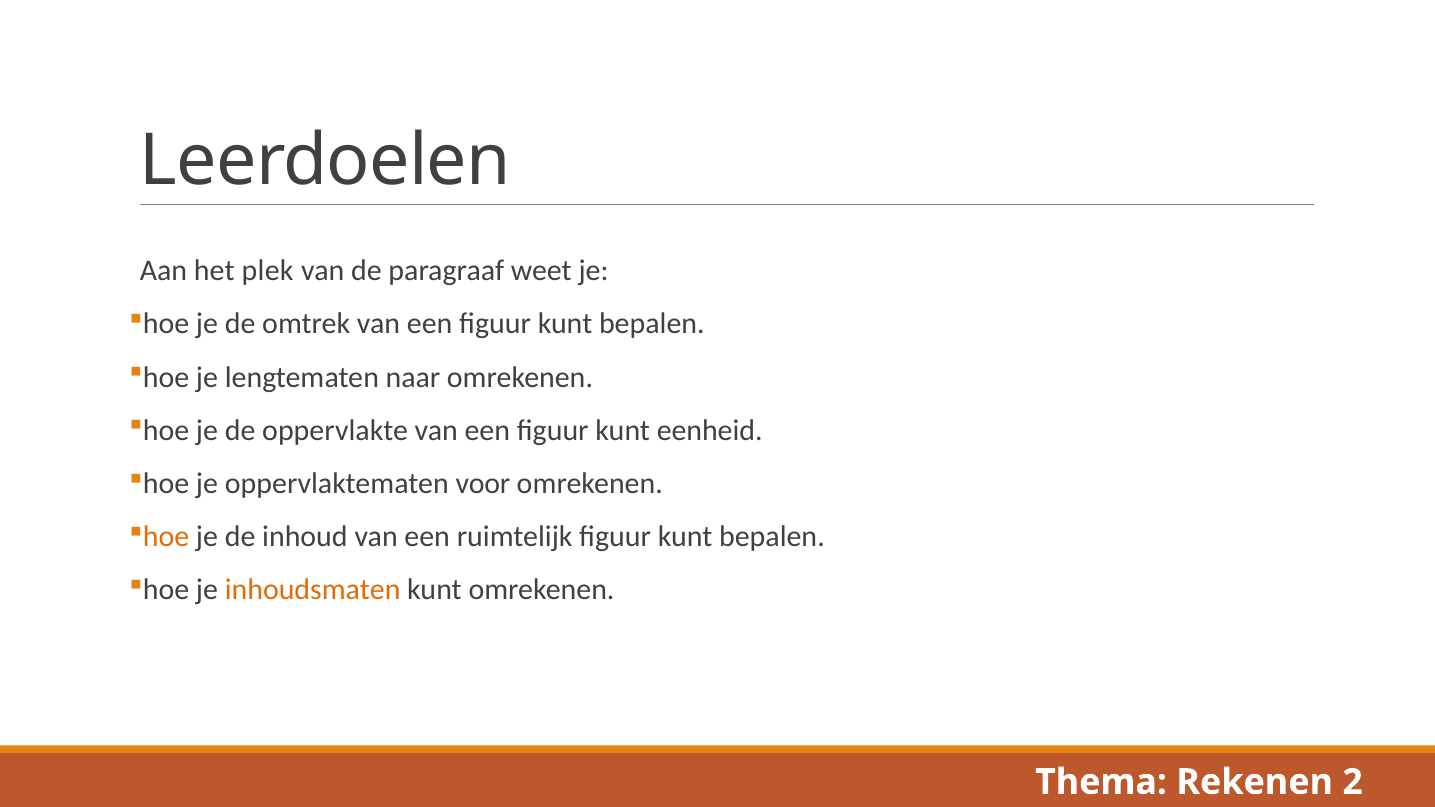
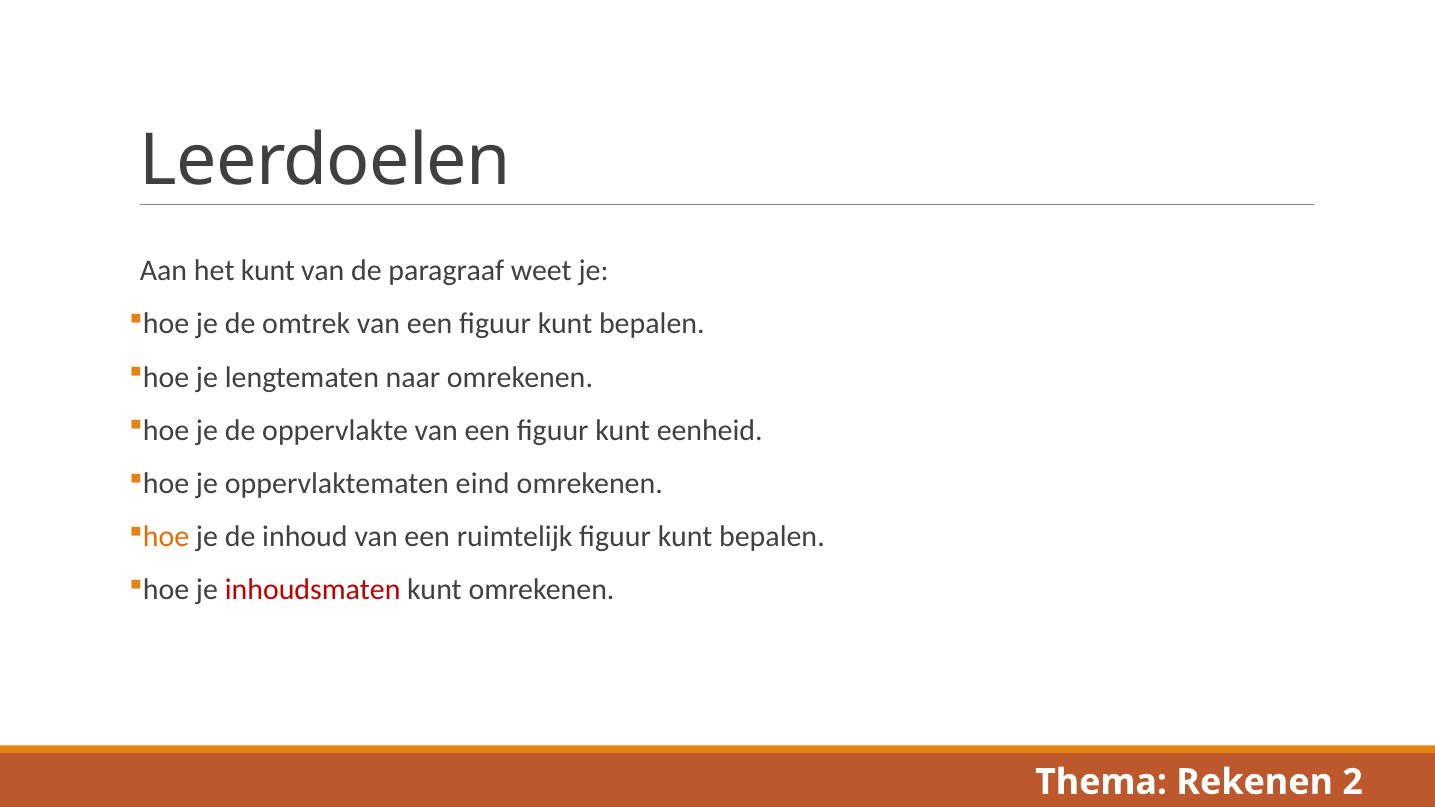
het plek: plek -> kunt
voor: voor -> eind
inhoudsmaten colour: orange -> red
